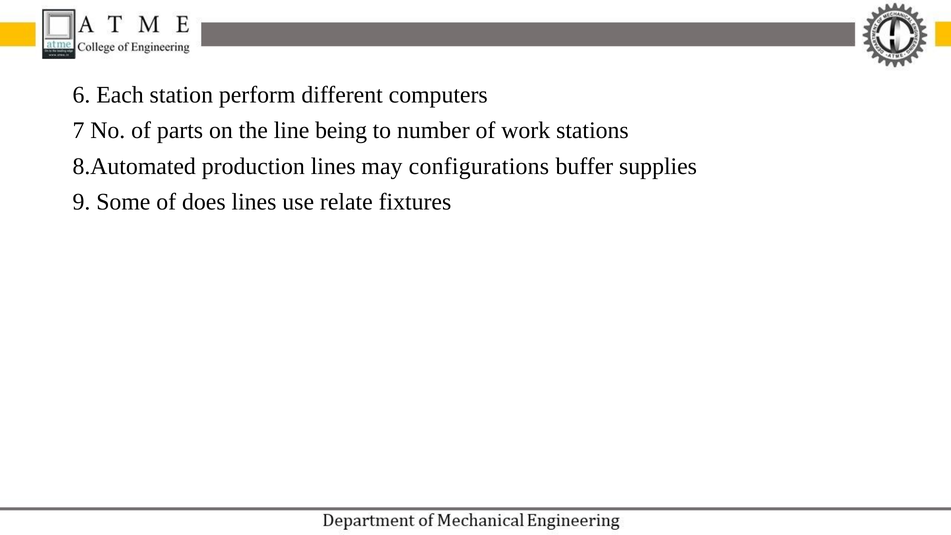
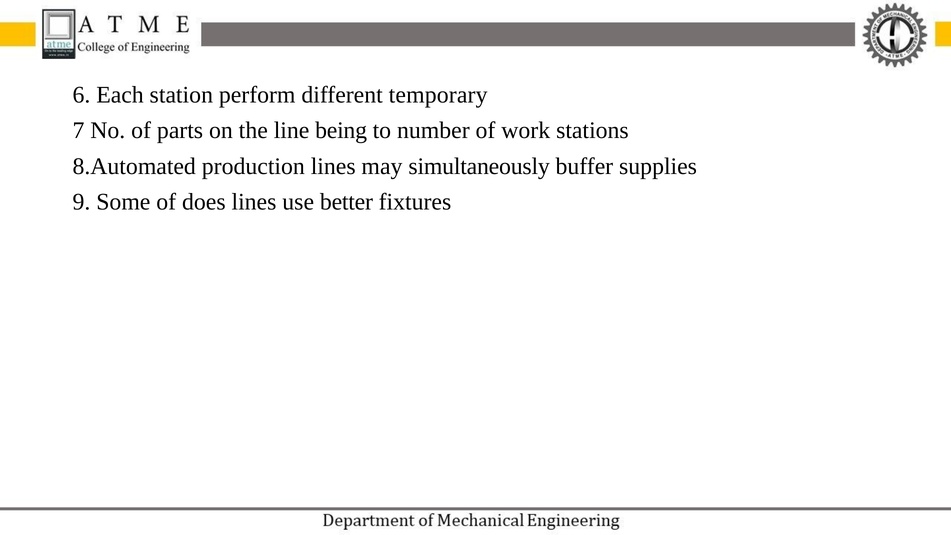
computers: computers -> temporary
configurations: configurations -> simultaneously
relate: relate -> better
